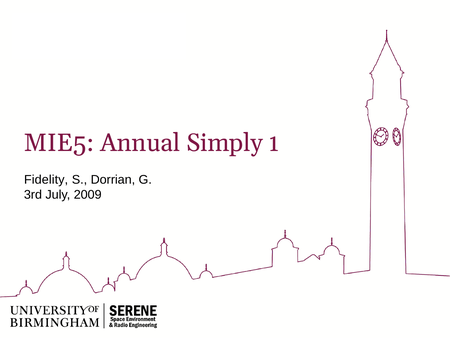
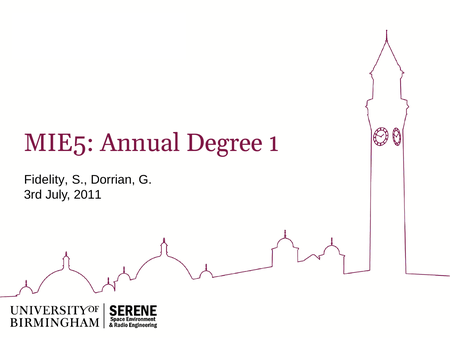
Simply: Simply -> Degree
2009: 2009 -> 2011
